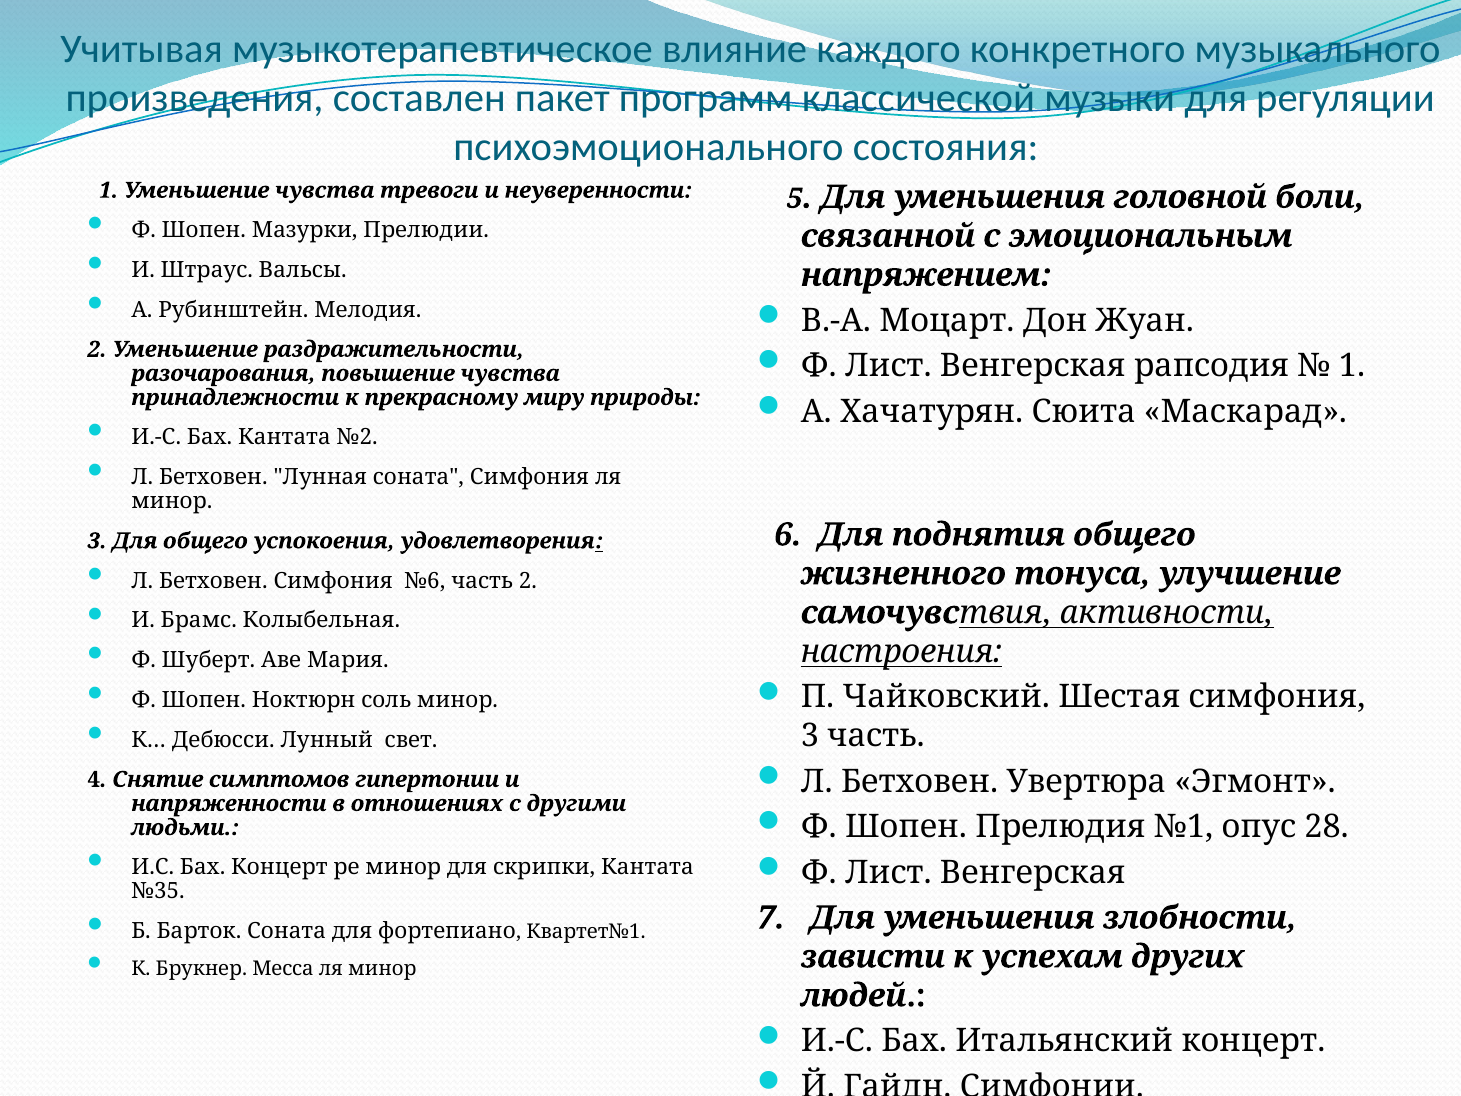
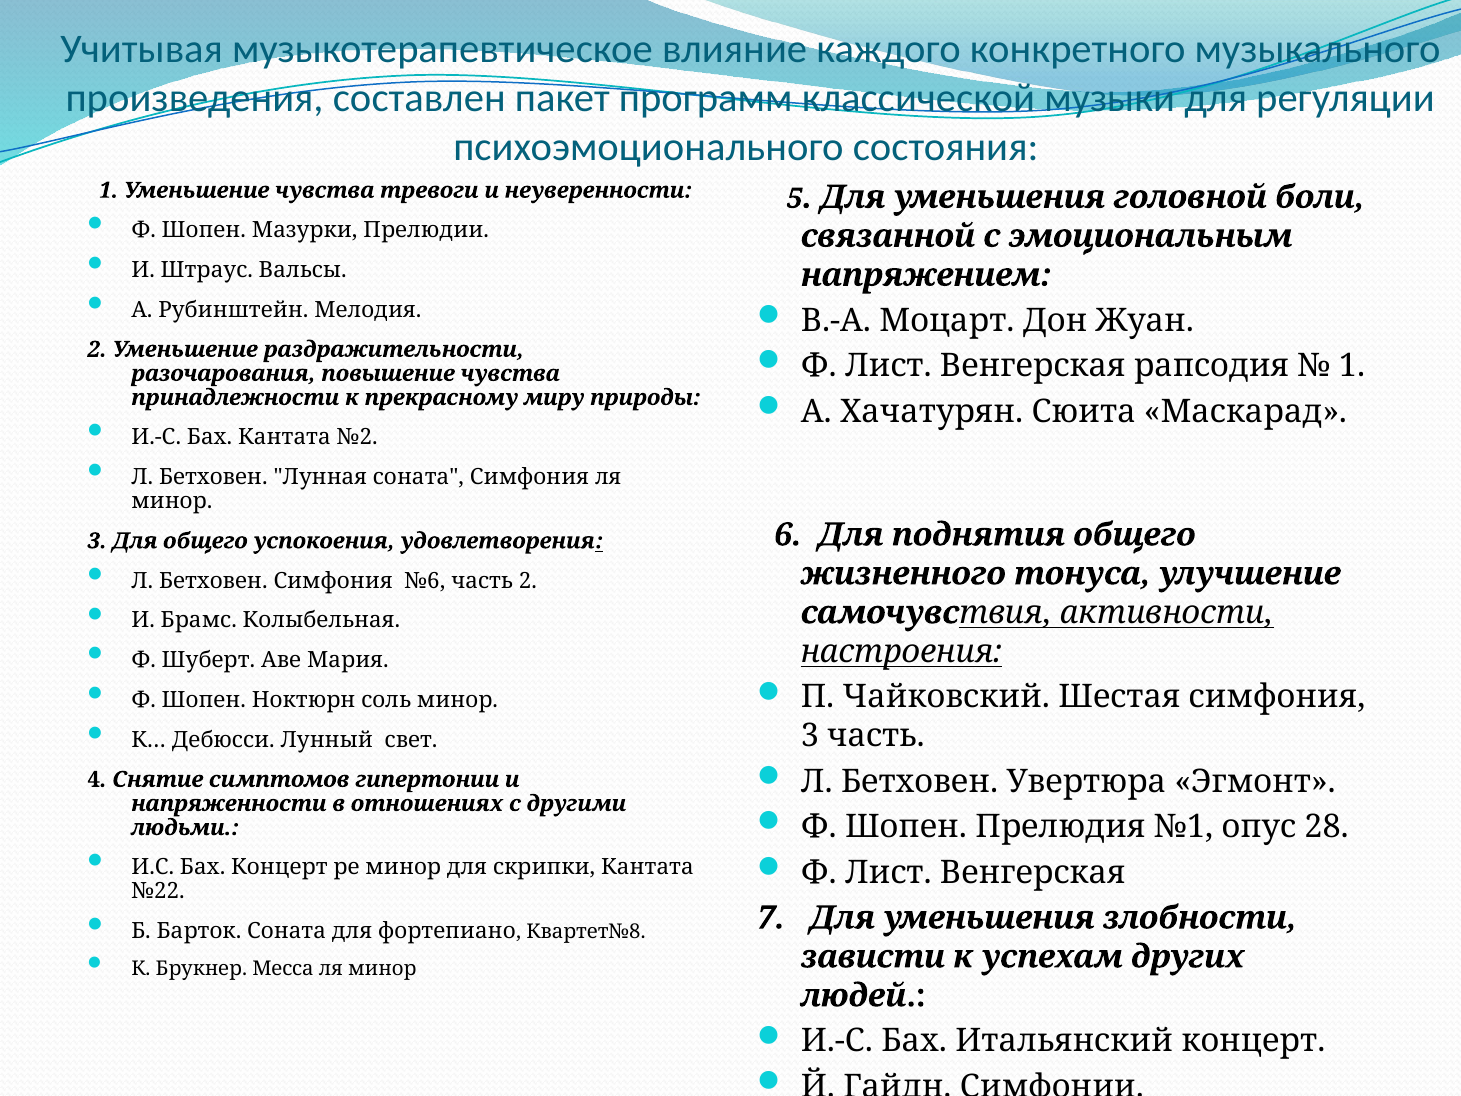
№35: №35 -> №22
Квартет№1: Квартет№1 -> Квартет№8
